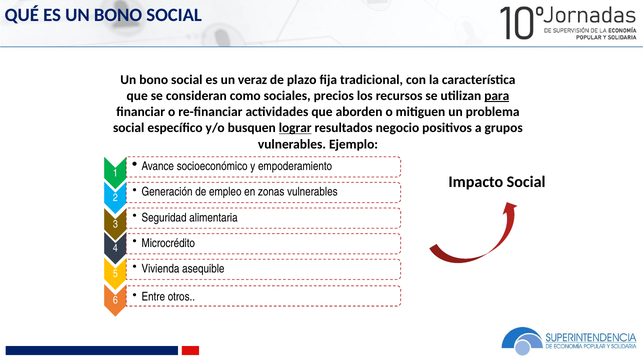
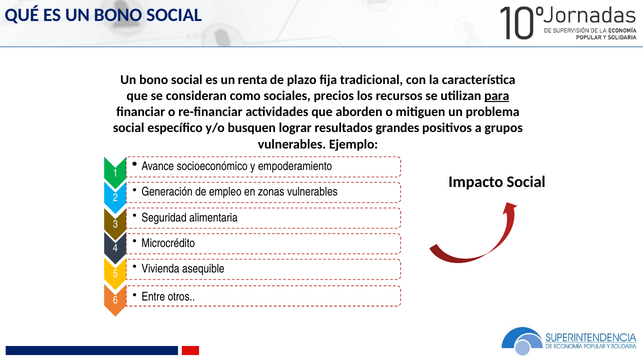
veraz: veraz -> renta
lograr underline: present -> none
negocio: negocio -> grandes
